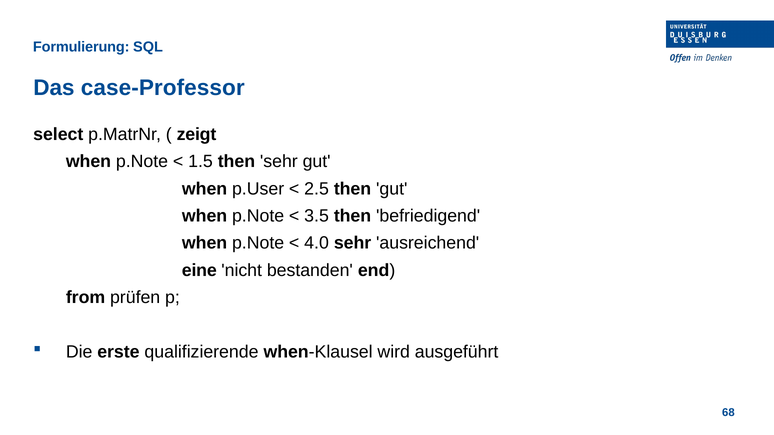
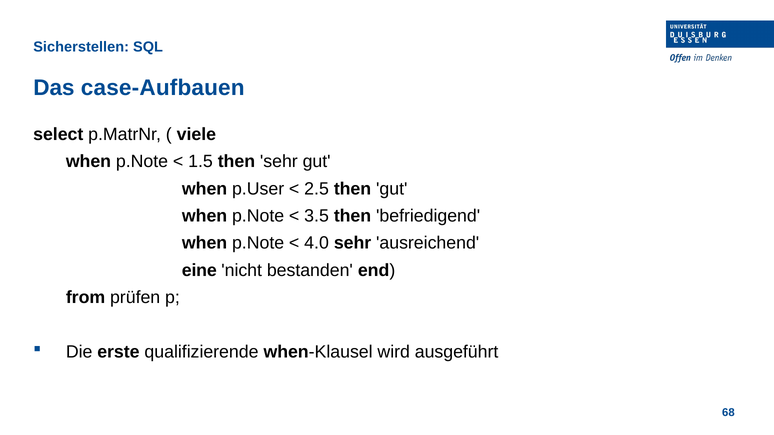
Formulierung: Formulierung -> Sicherstellen
case-Professor: case-Professor -> case-Aufbauen
zeigt: zeigt -> viele
